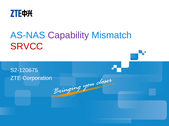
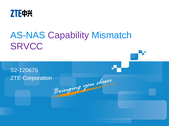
SRVCC colour: red -> purple
